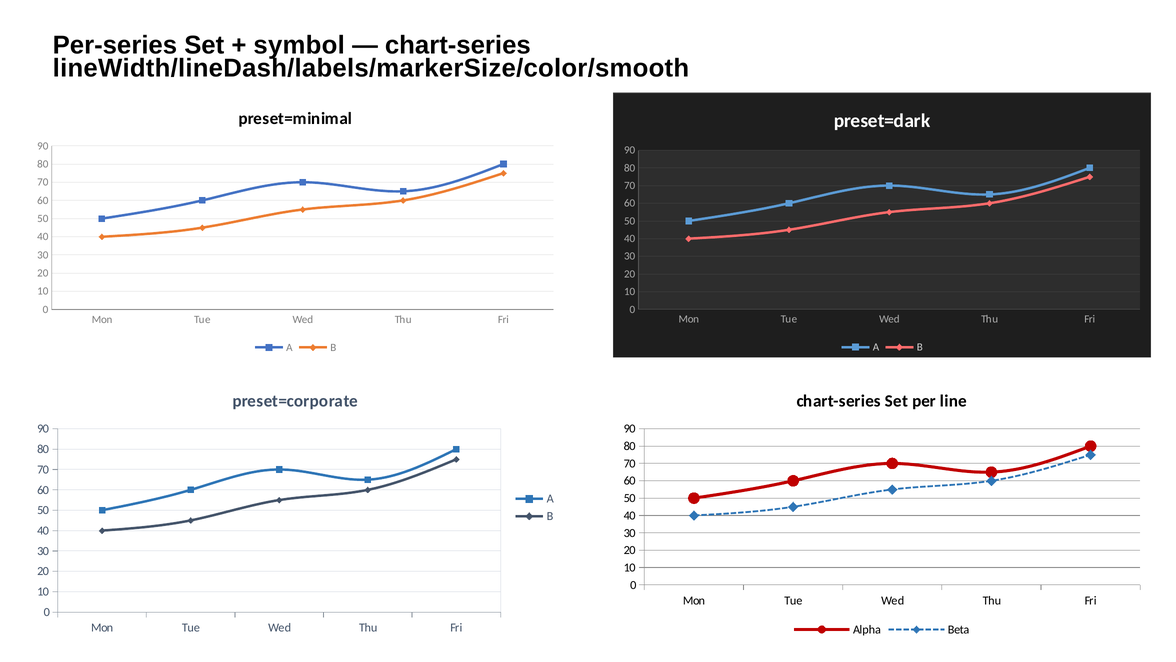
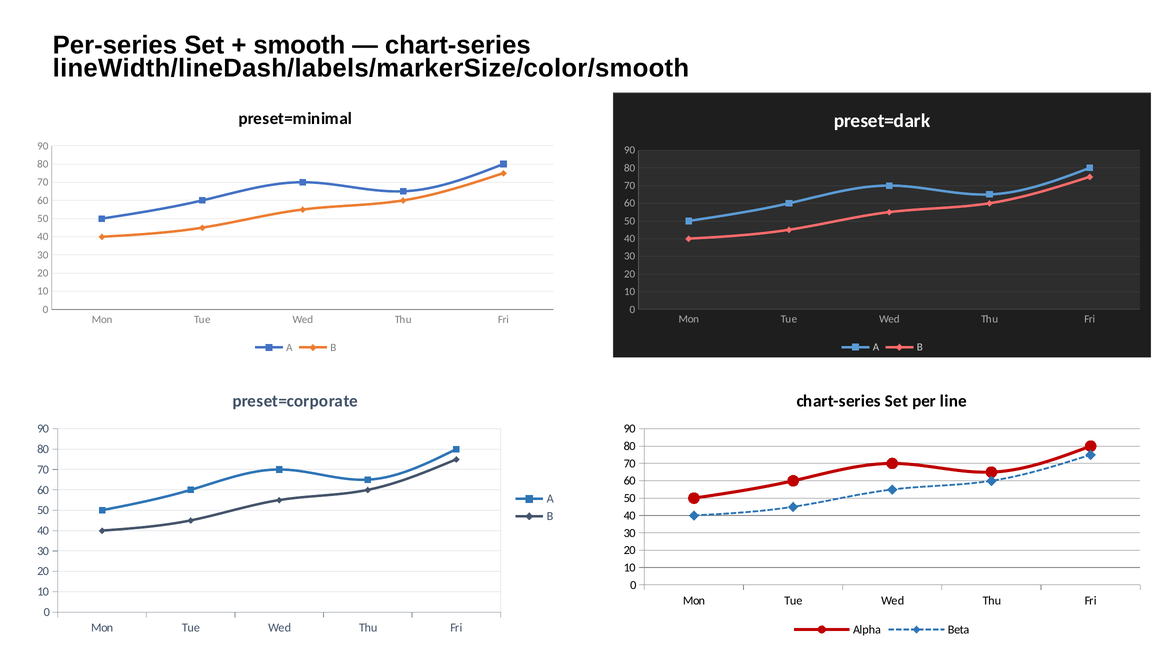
symbol: symbol -> smooth
